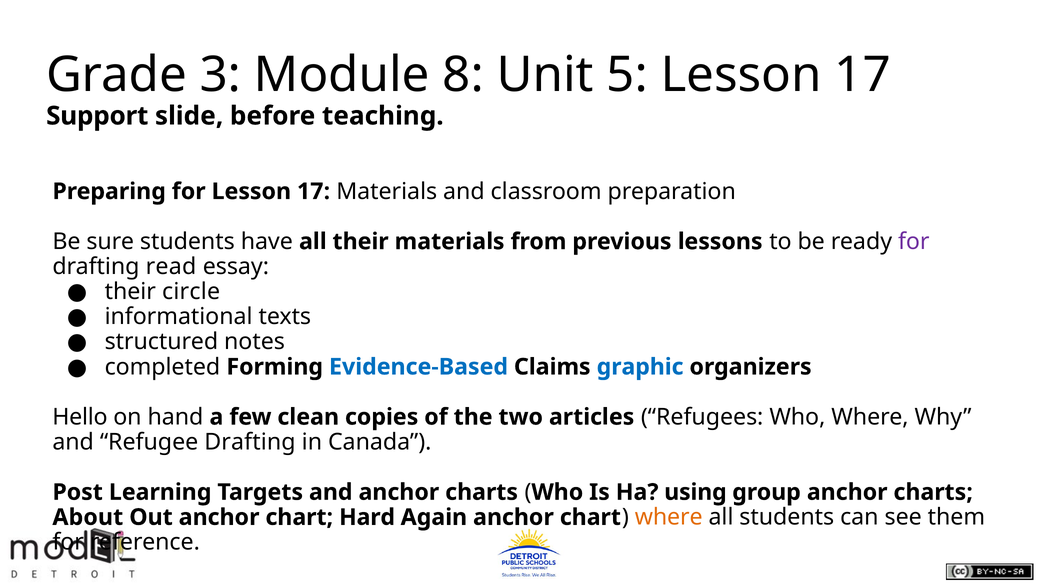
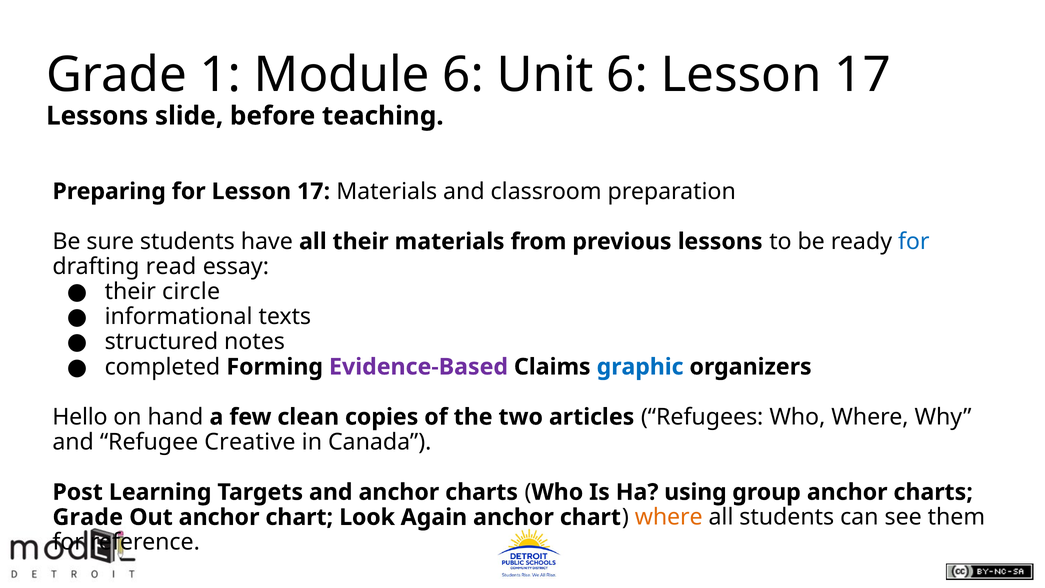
3: 3 -> 1
Module 8: 8 -> 6
Unit 5: 5 -> 6
Support at (97, 116): Support -> Lessons
for at (914, 241) colour: purple -> blue
Evidence-Based colour: blue -> purple
Refugee Drafting: Drafting -> Creative
About at (88, 517): About -> Grade
Hard: Hard -> Look
